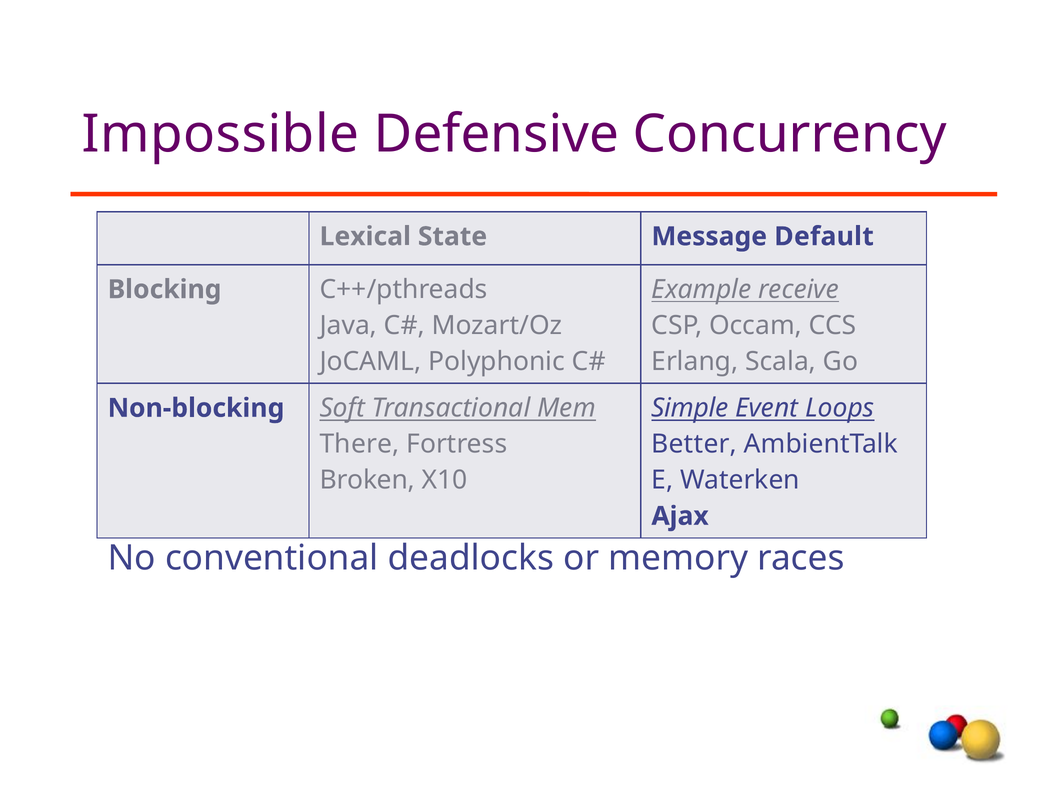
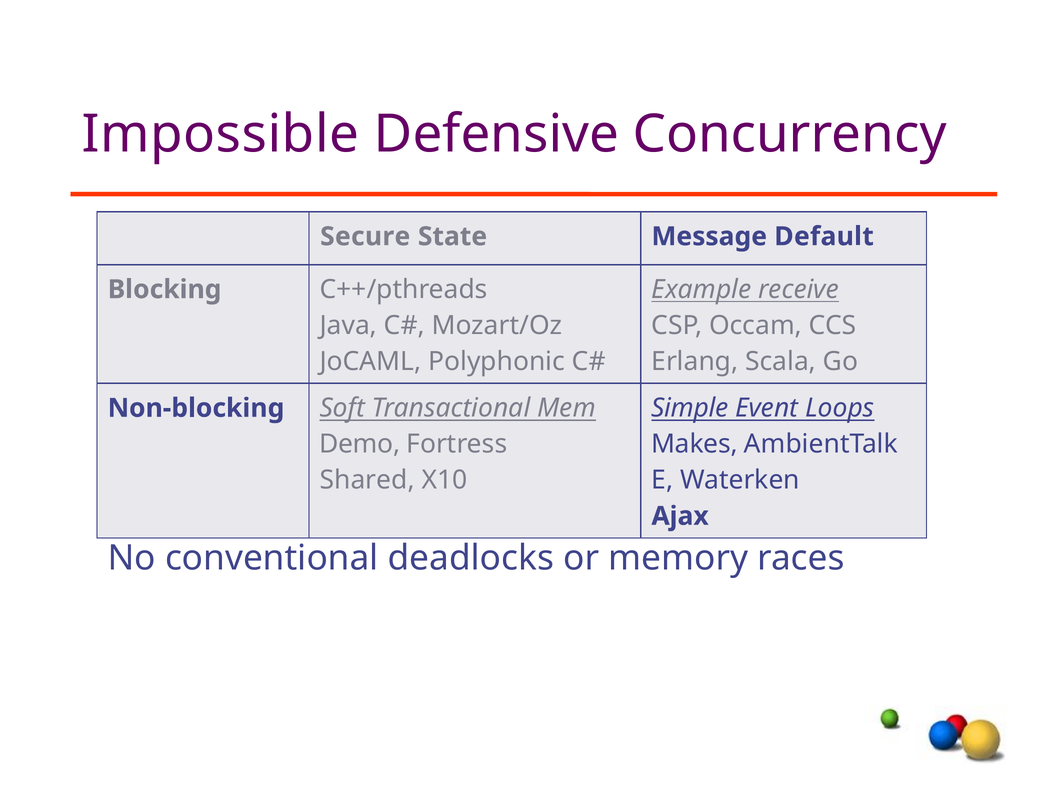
Lexical: Lexical -> Secure
There: There -> Demo
Better: Better -> Makes
Broken: Broken -> Shared
